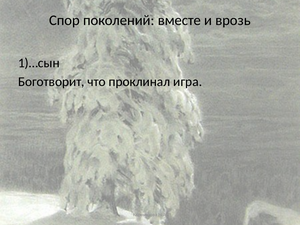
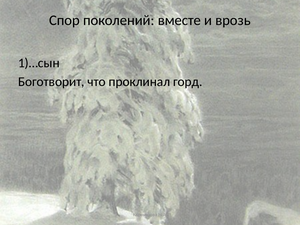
игра: игра -> горд
